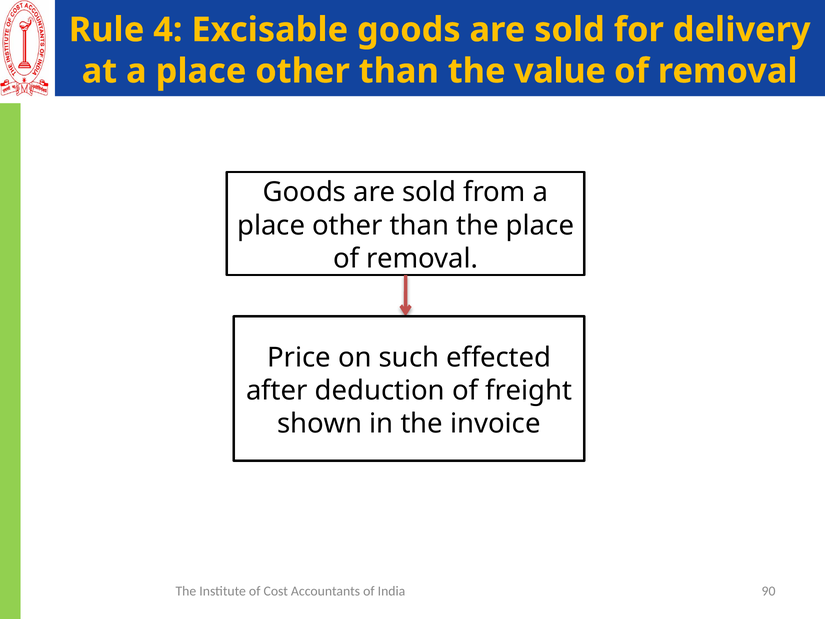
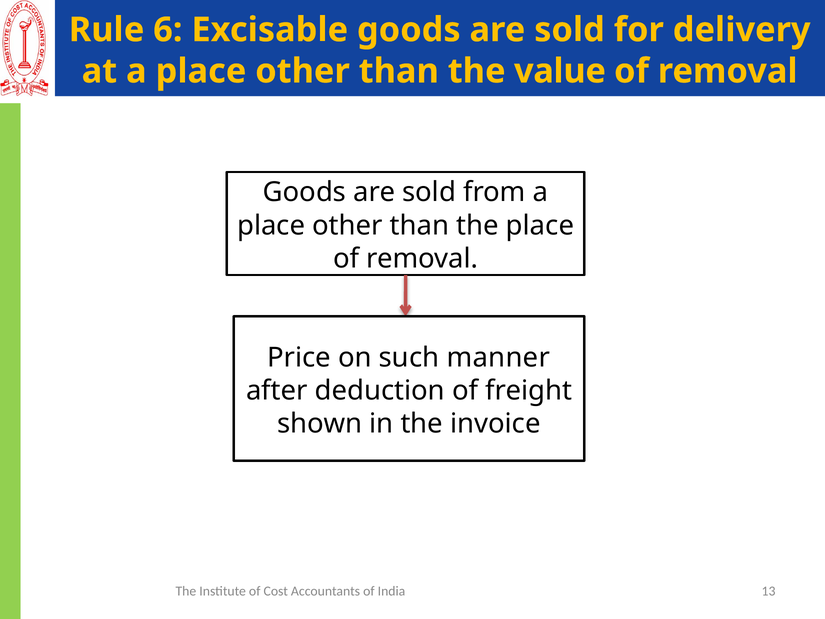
4: 4 -> 6
effected: effected -> manner
90: 90 -> 13
